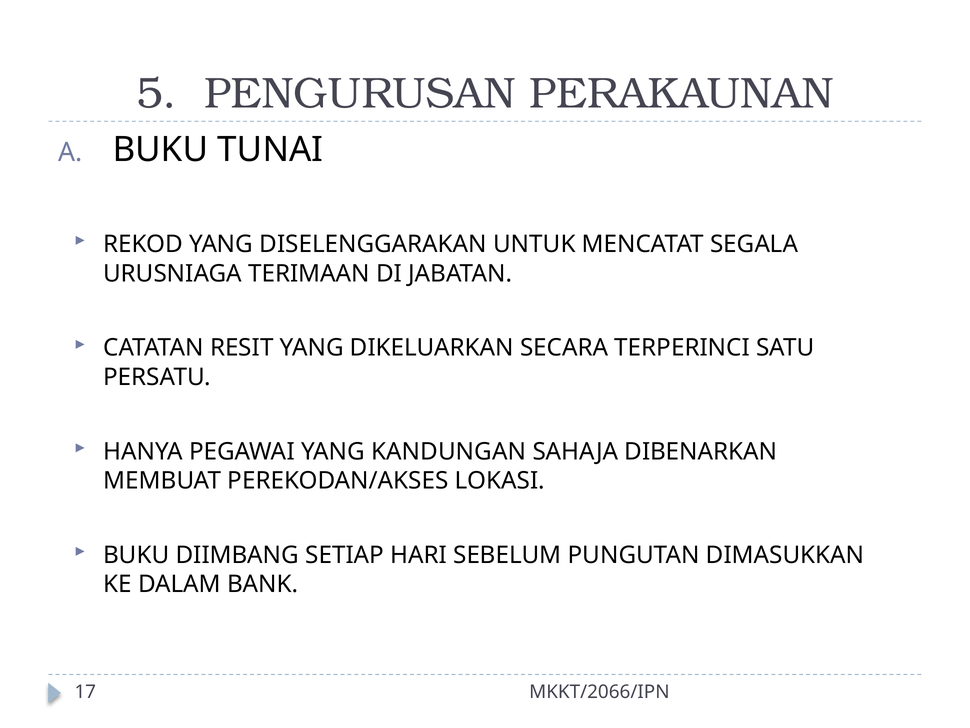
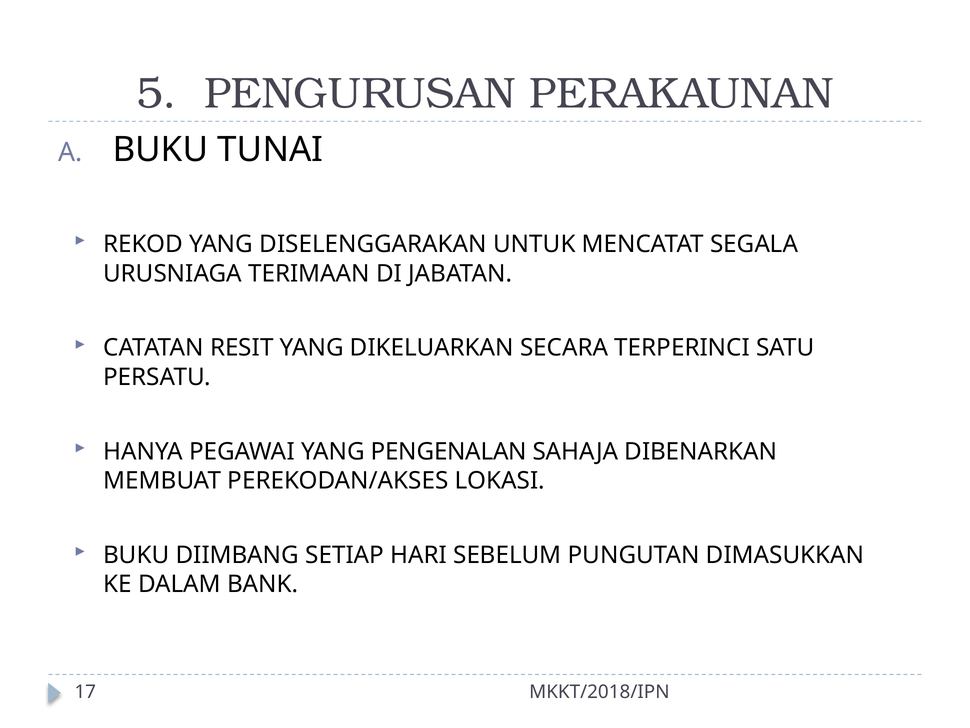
KANDUNGAN: KANDUNGAN -> PENGENALAN
MKKT/2066/IPN: MKKT/2066/IPN -> MKKT/2018/IPN
